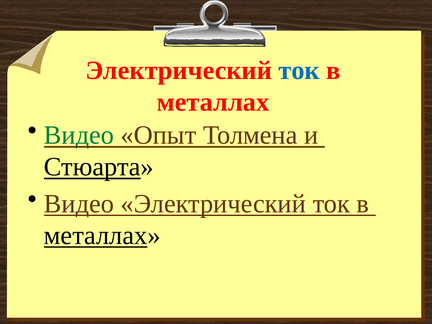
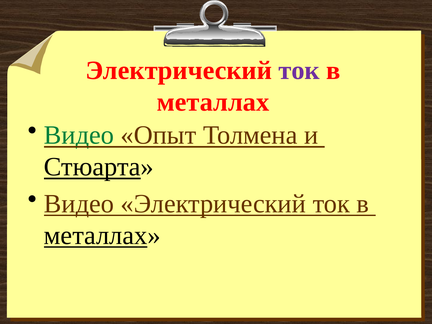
ток at (299, 70) colour: blue -> purple
